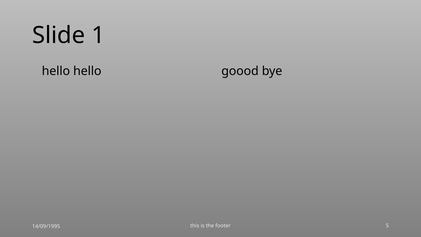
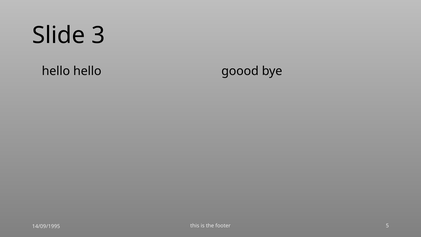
1: 1 -> 3
